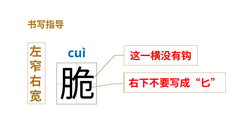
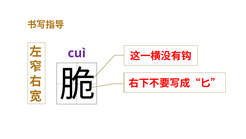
cuì colour: blue -> purple
